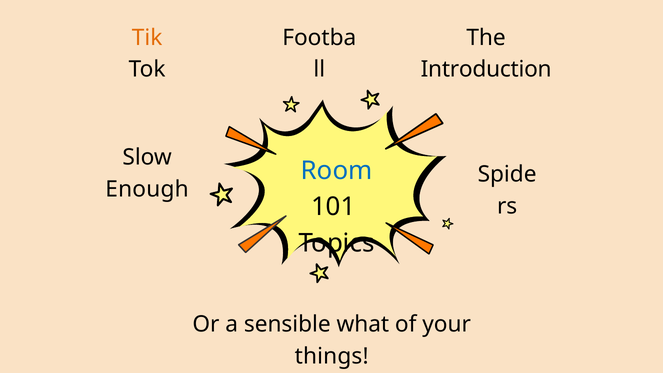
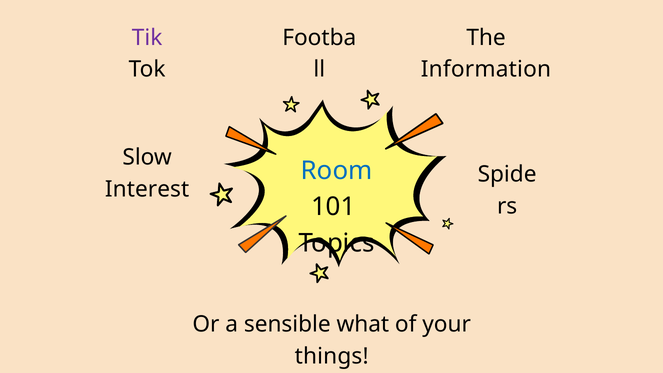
Tik colour: orange -> purple
Introduction: Introduction -> Information
Enough: Enough -> Interest
